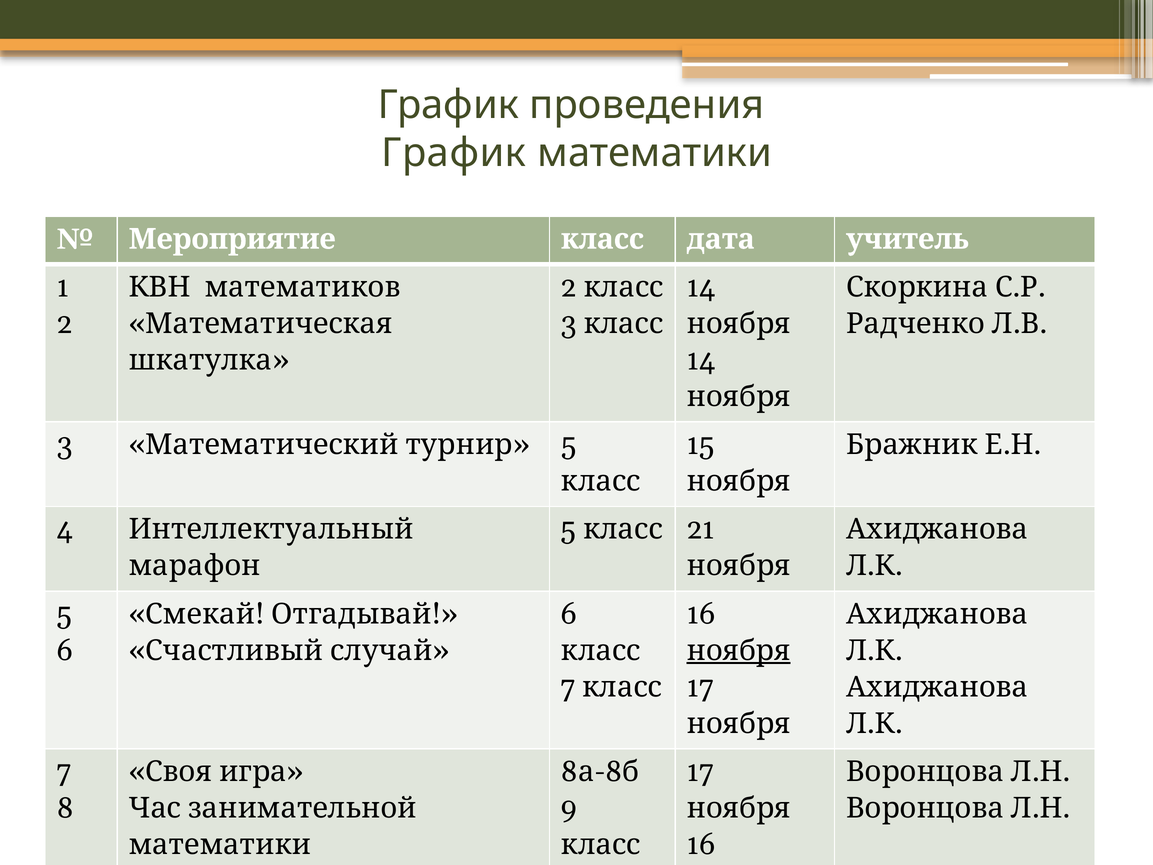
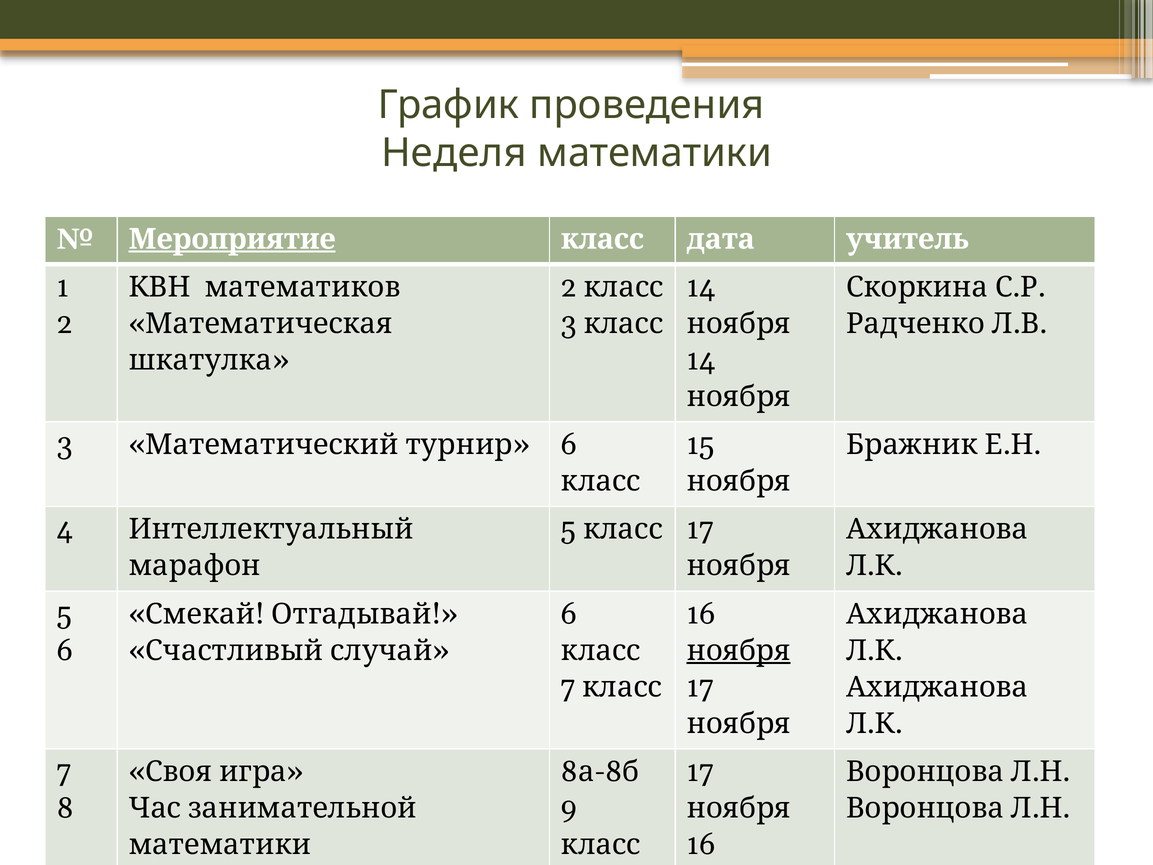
График at (454, 153): График -> Неделя
Мероприятие underline: none -> present
5 at (569, 445): 5 -> 6
класс 21: 21 -> 17
